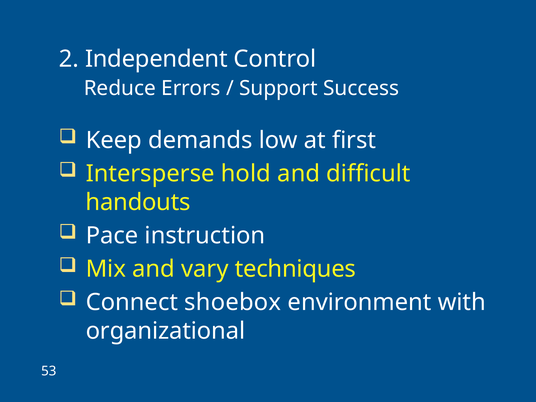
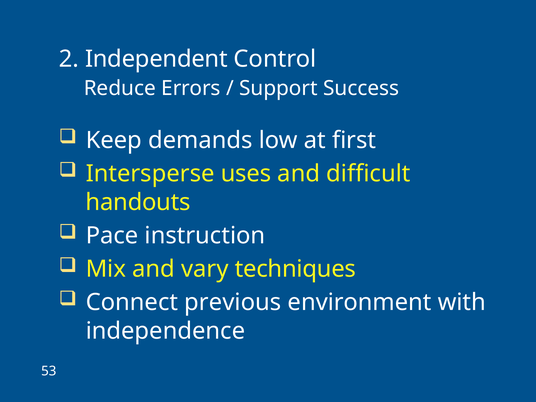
hold: hold -> uses
shoebox: shoebox -> previous
organizational: organizational -> independence
